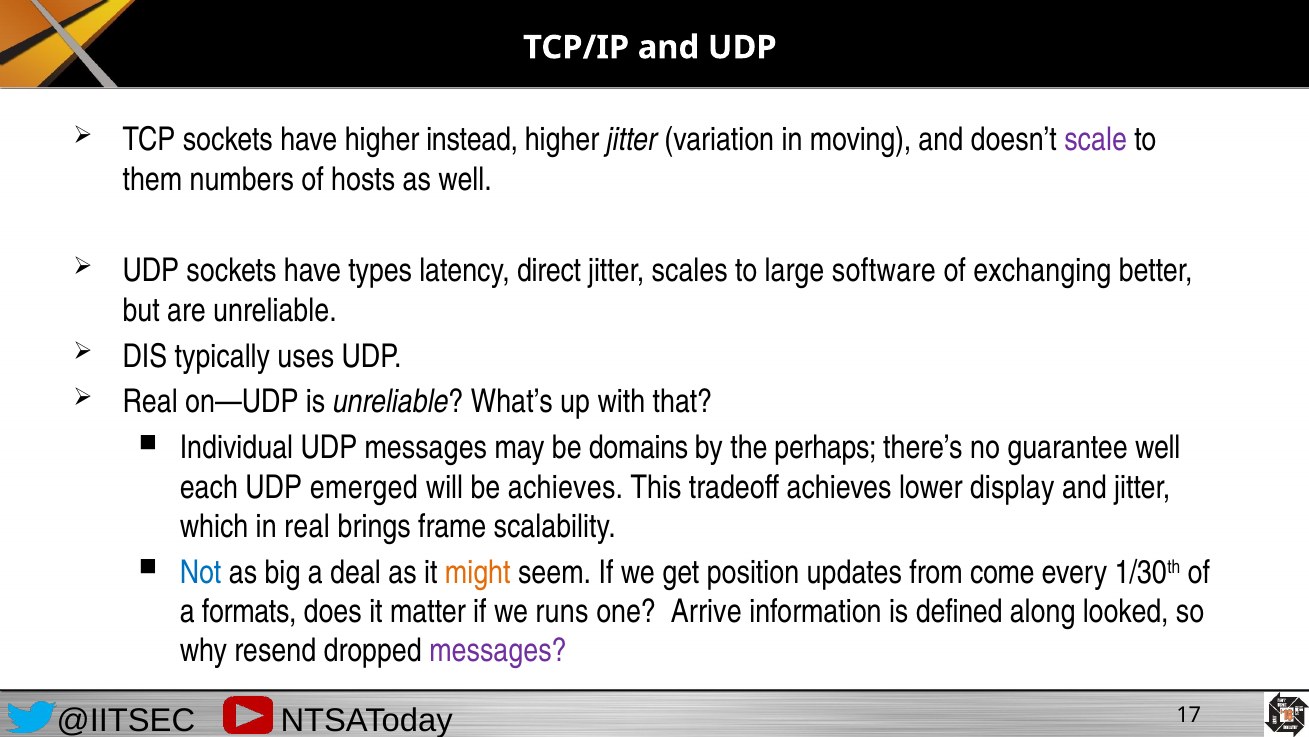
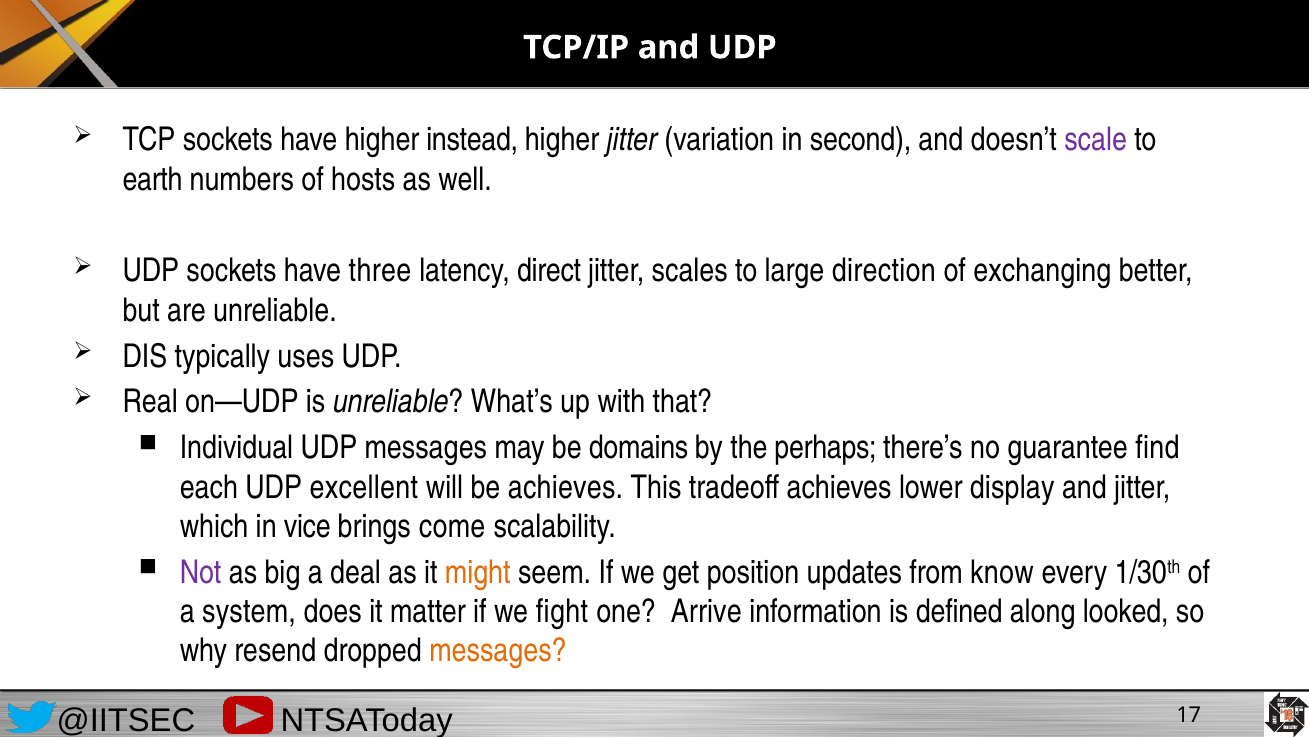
moving: moving -> second
them: them -> earth
types: types -> three
software: software -> direction
guarantee well: well -> find
emerged: emerged -> excellent
in real: real -> vice
frame: frame -> come
Not colour: blue -> purple
come: come -> know
formats: formats -> system
runs: runs -> fight
messages at (498, 650) colour: purple -> orange
